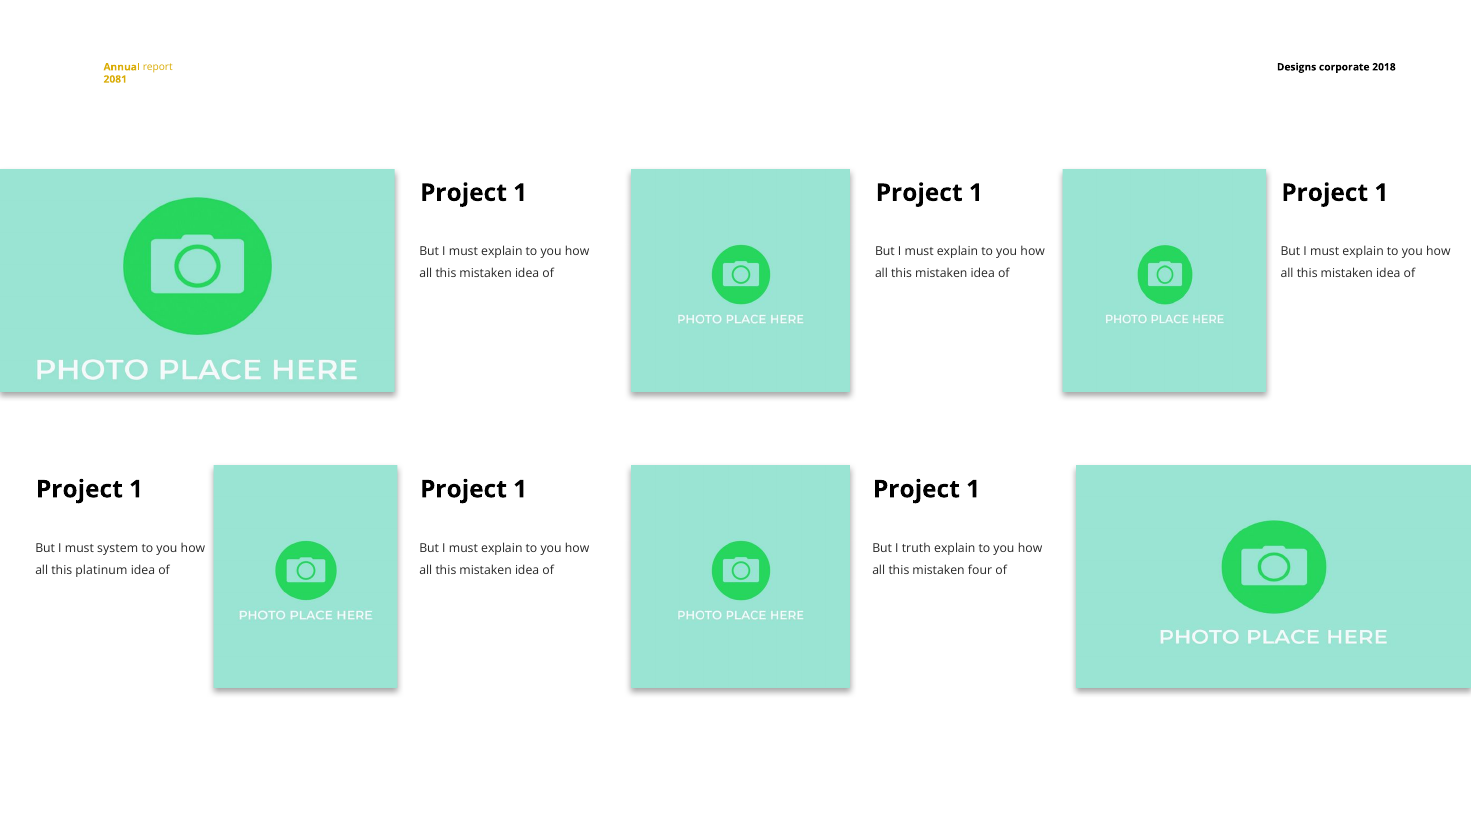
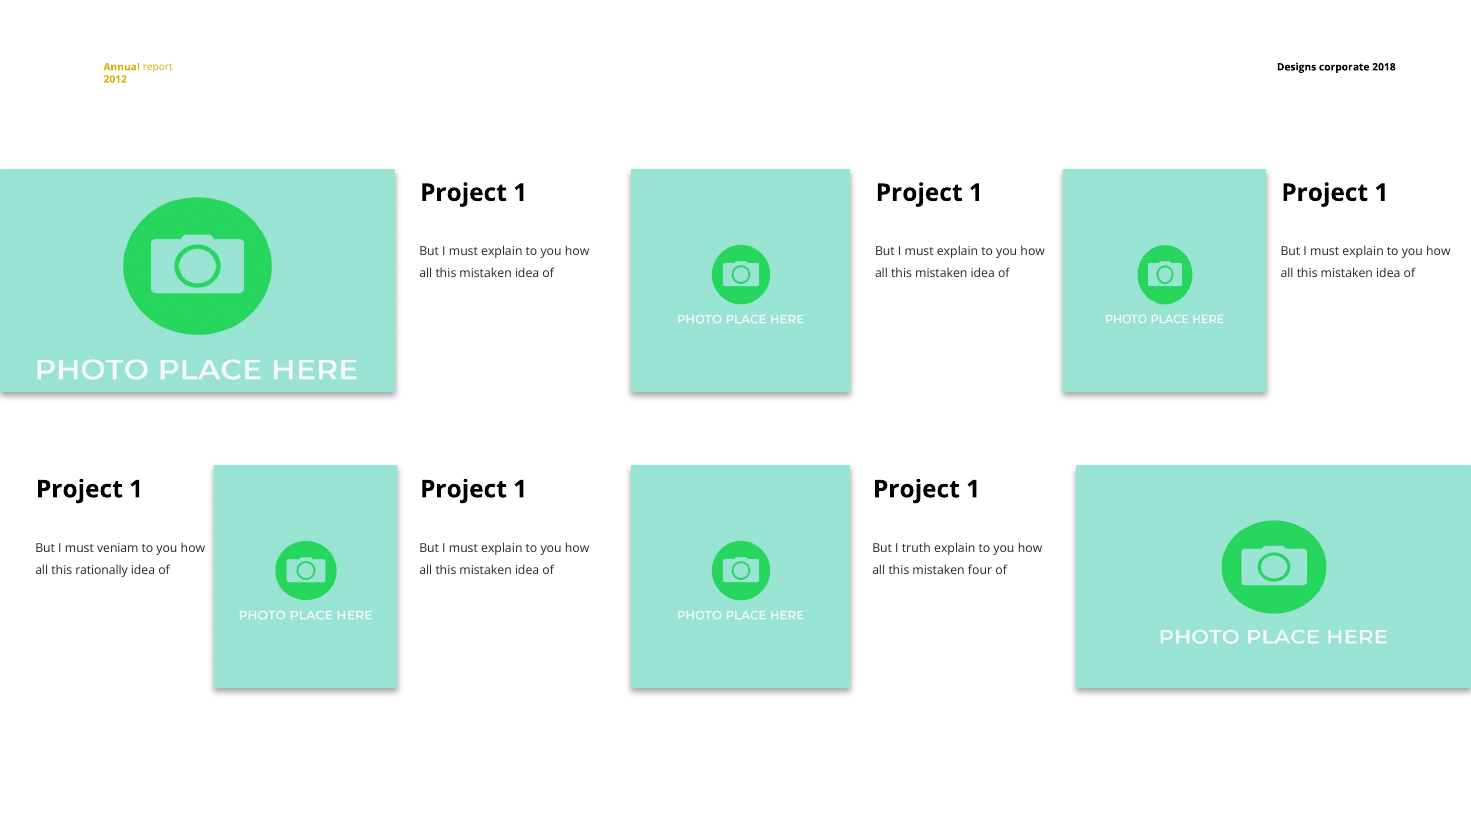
2081: 2081 -> 2012
system: system -> veniam
platinum: platinum -> rationally
